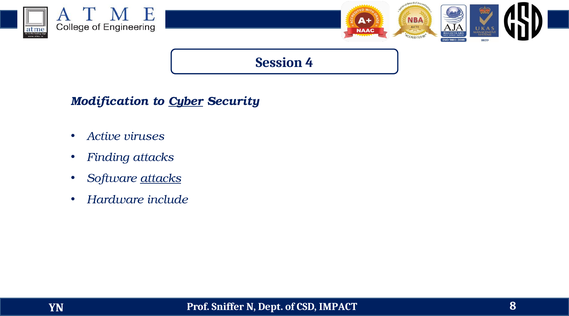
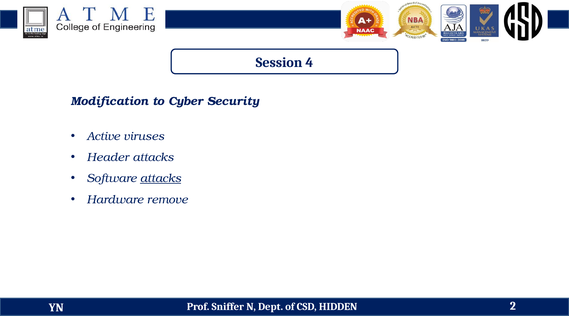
Cyber underline: present -> none
Finding: Finding -> Header
include: include -> remove
IMPACT: IMPACT -> HIDDEN
8: 8 -> 2
